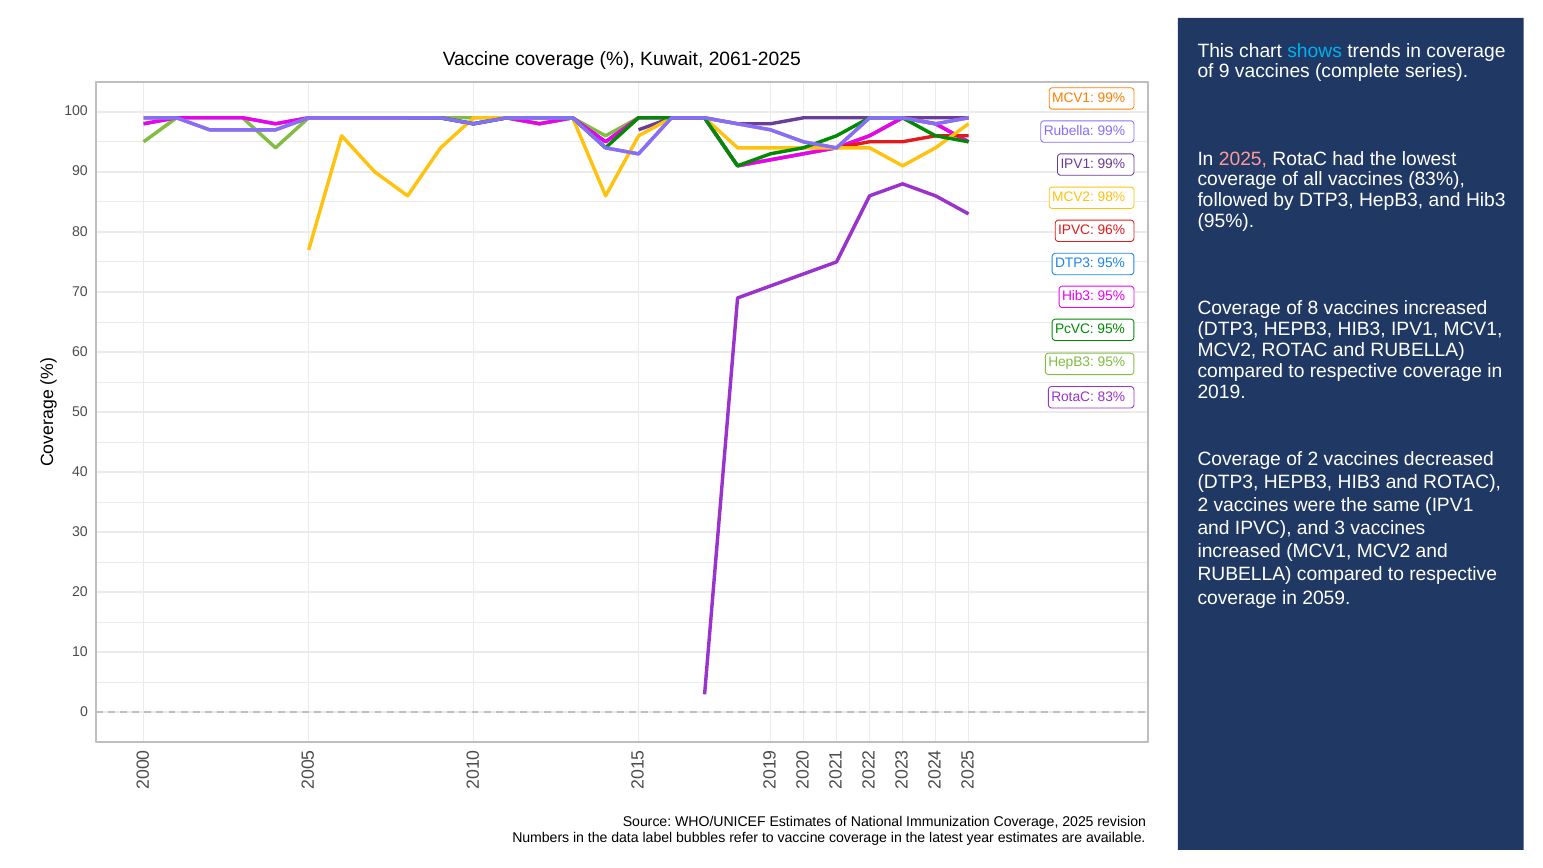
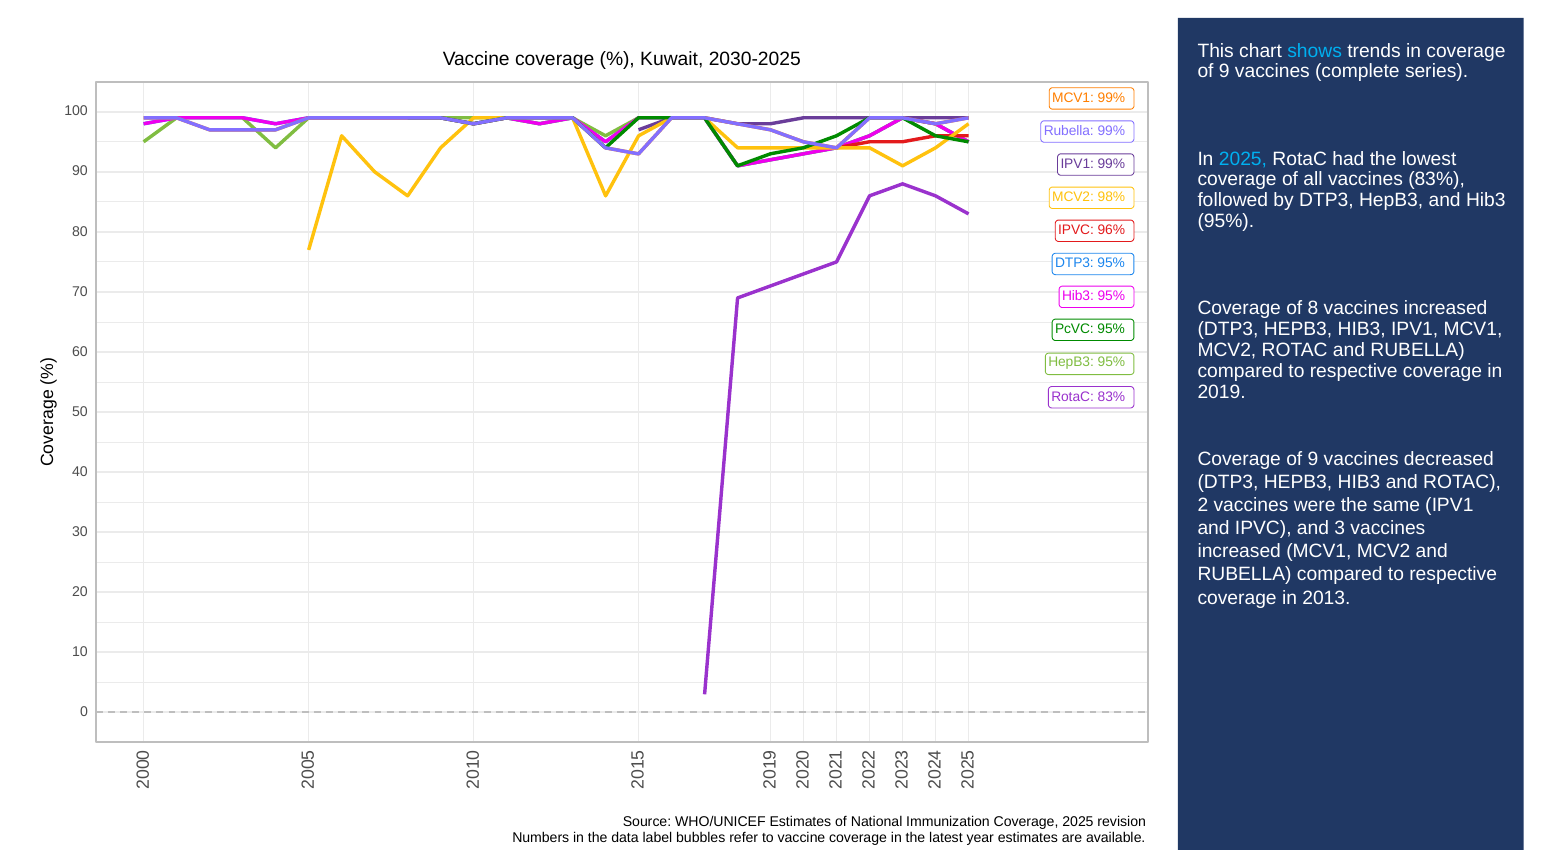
2061-2025: 2061-2025 -> 2030-2025
2025 at (1243, 159) colour: pink -> light blue
2 at (1313, 459): 2 -> 9
2059: 2059 -> 2013
